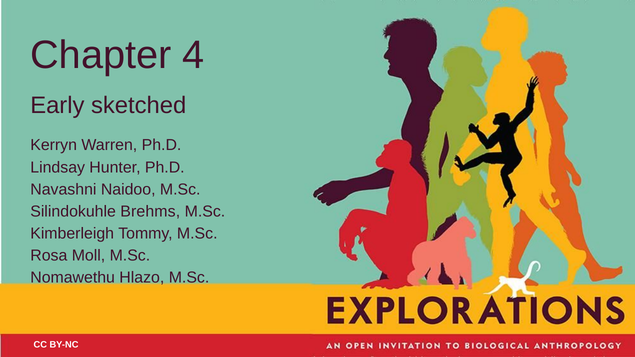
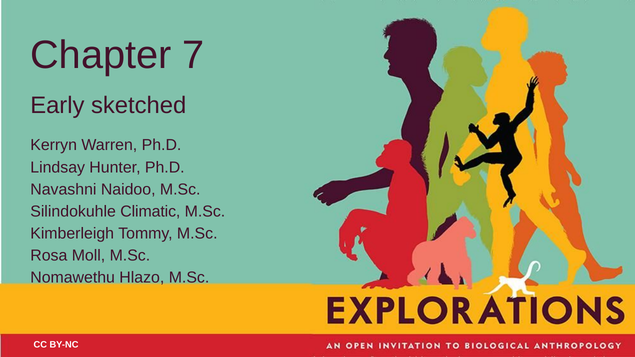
4: 4 -> 7
Brehms: Brehms -> Climatic
